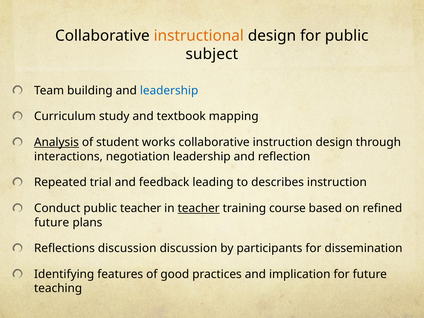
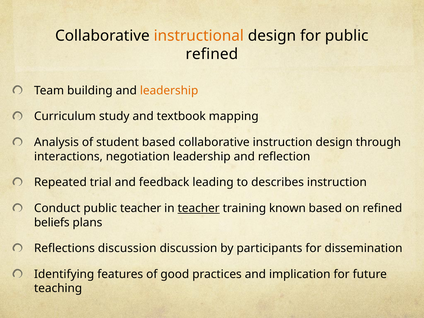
subject at (212, 54): subject -> refined
leadership at (169, 90) colour: blue -> orange
Analysis underline: present -> none
student works: works -> based
course: course -> known
future at (52, 222): future -> beliefs
